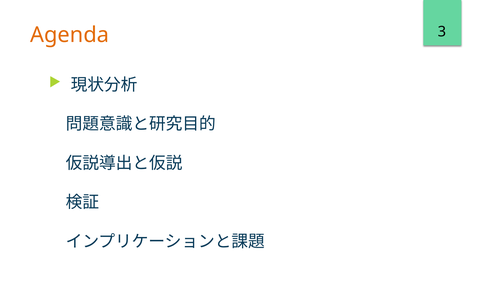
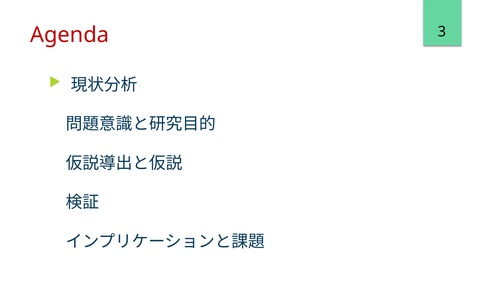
Agenda colour: orange -> red
